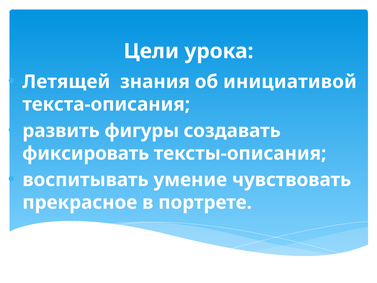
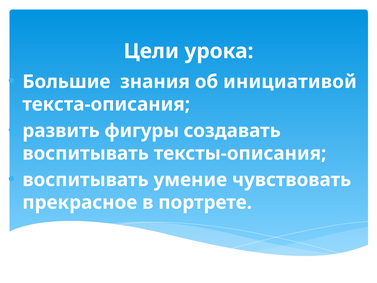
Летящей: Летящей -> Большие
фиксировать at (86, 153): фиксировать -> воспитывать
